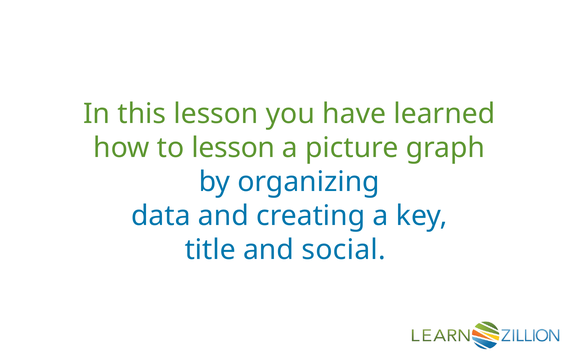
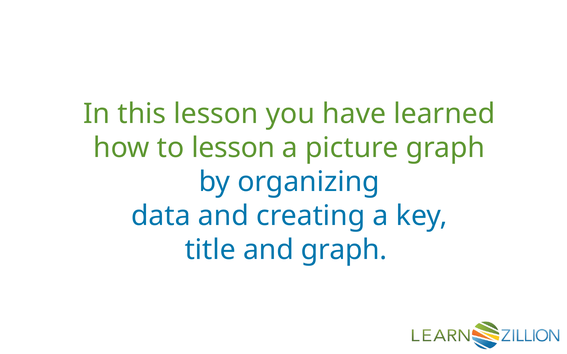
and social: social -> graph
